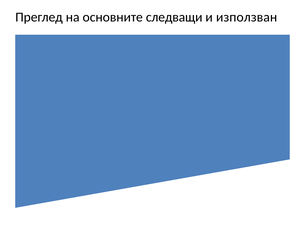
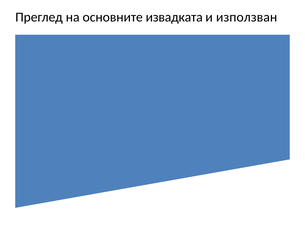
следващи: следващи -> извадката
